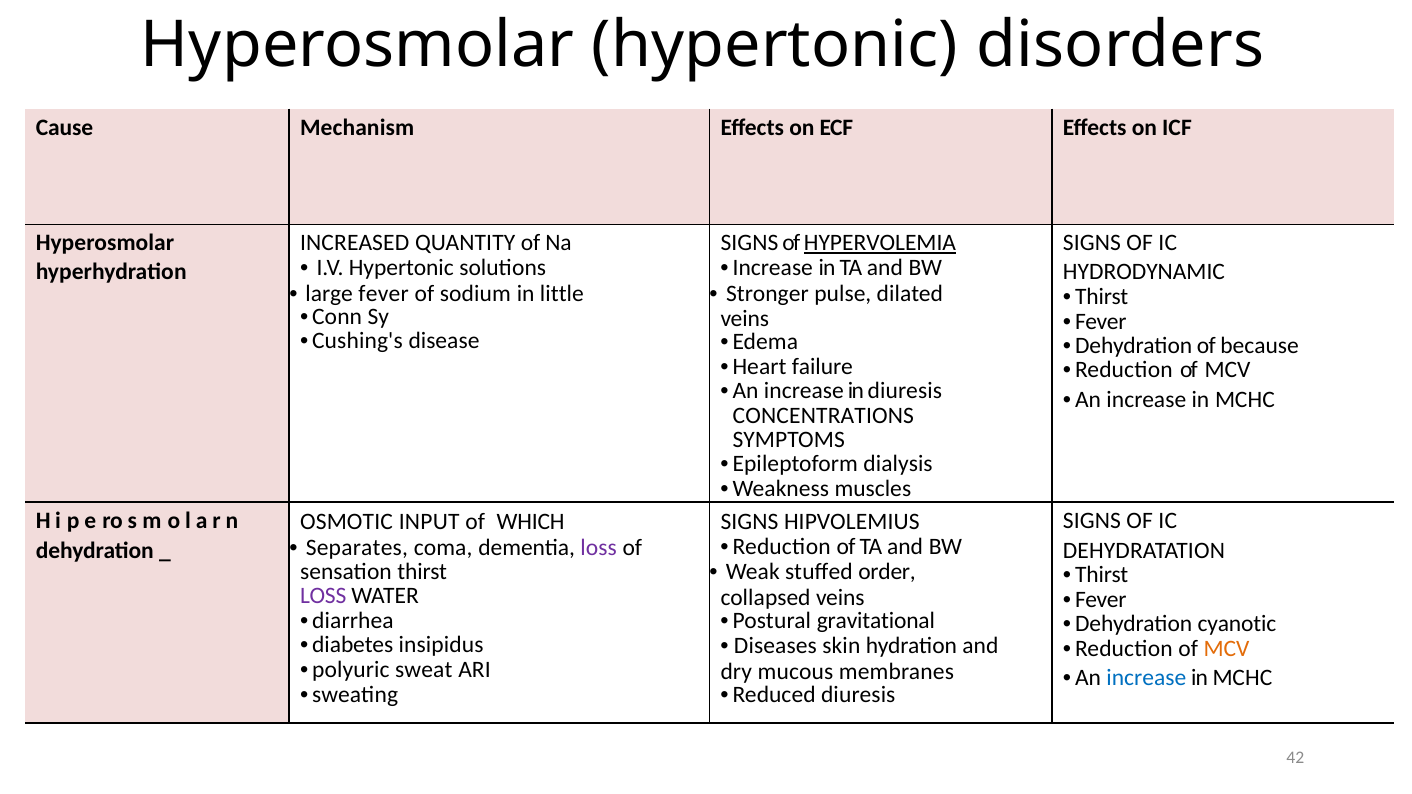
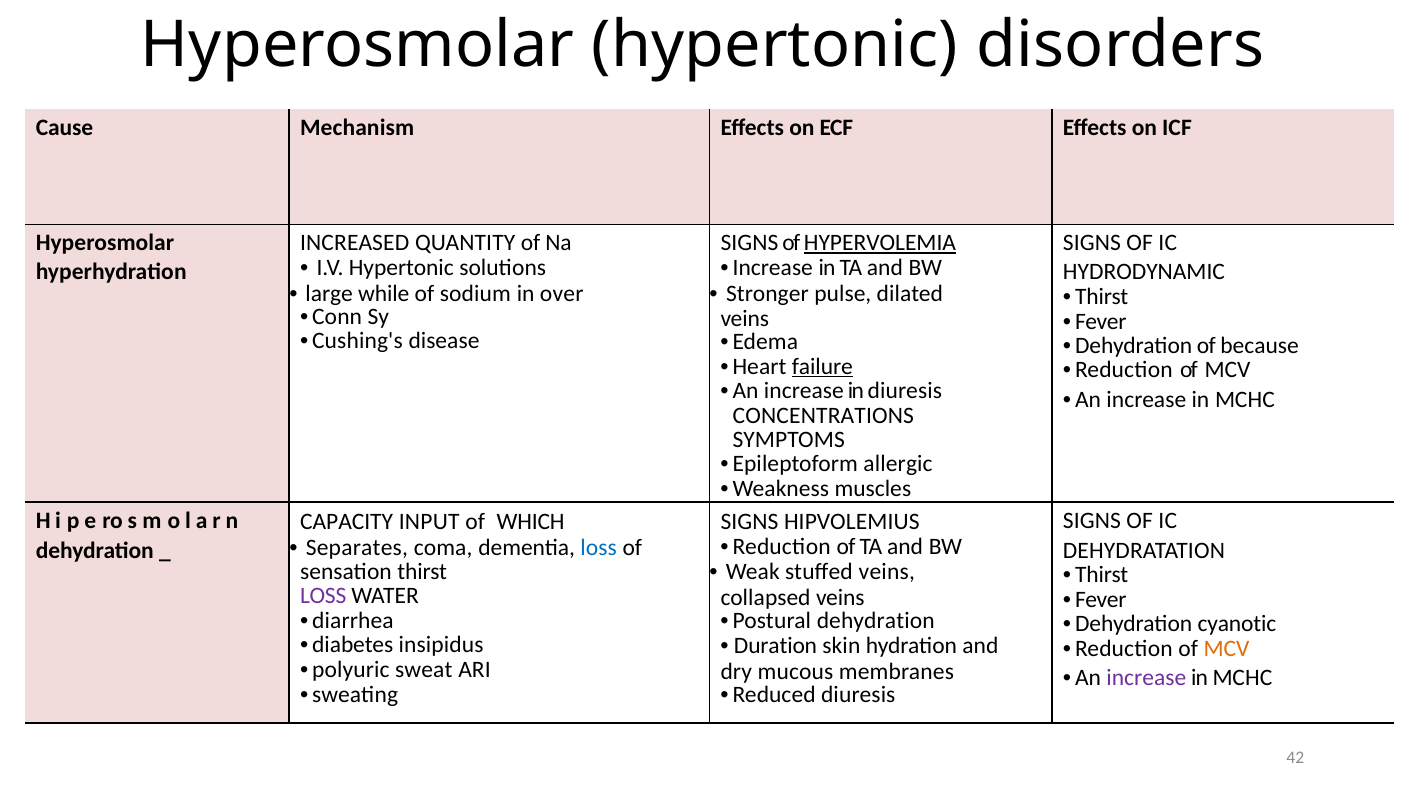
large fever: fever -> while
little: little -> over
failure underline: none -> present
dialysis: dialysis -> allergic
OSMOTIC: OSMOTIC -> CAPACITY
loss at (599, 548) colour: purple -> blue
stuffed order: order -> veins
Postural gravitational: gravitational -> dehydration
Diseases: Diseases -> Duration
increase at (1146, 678) colour: blue -> purple
